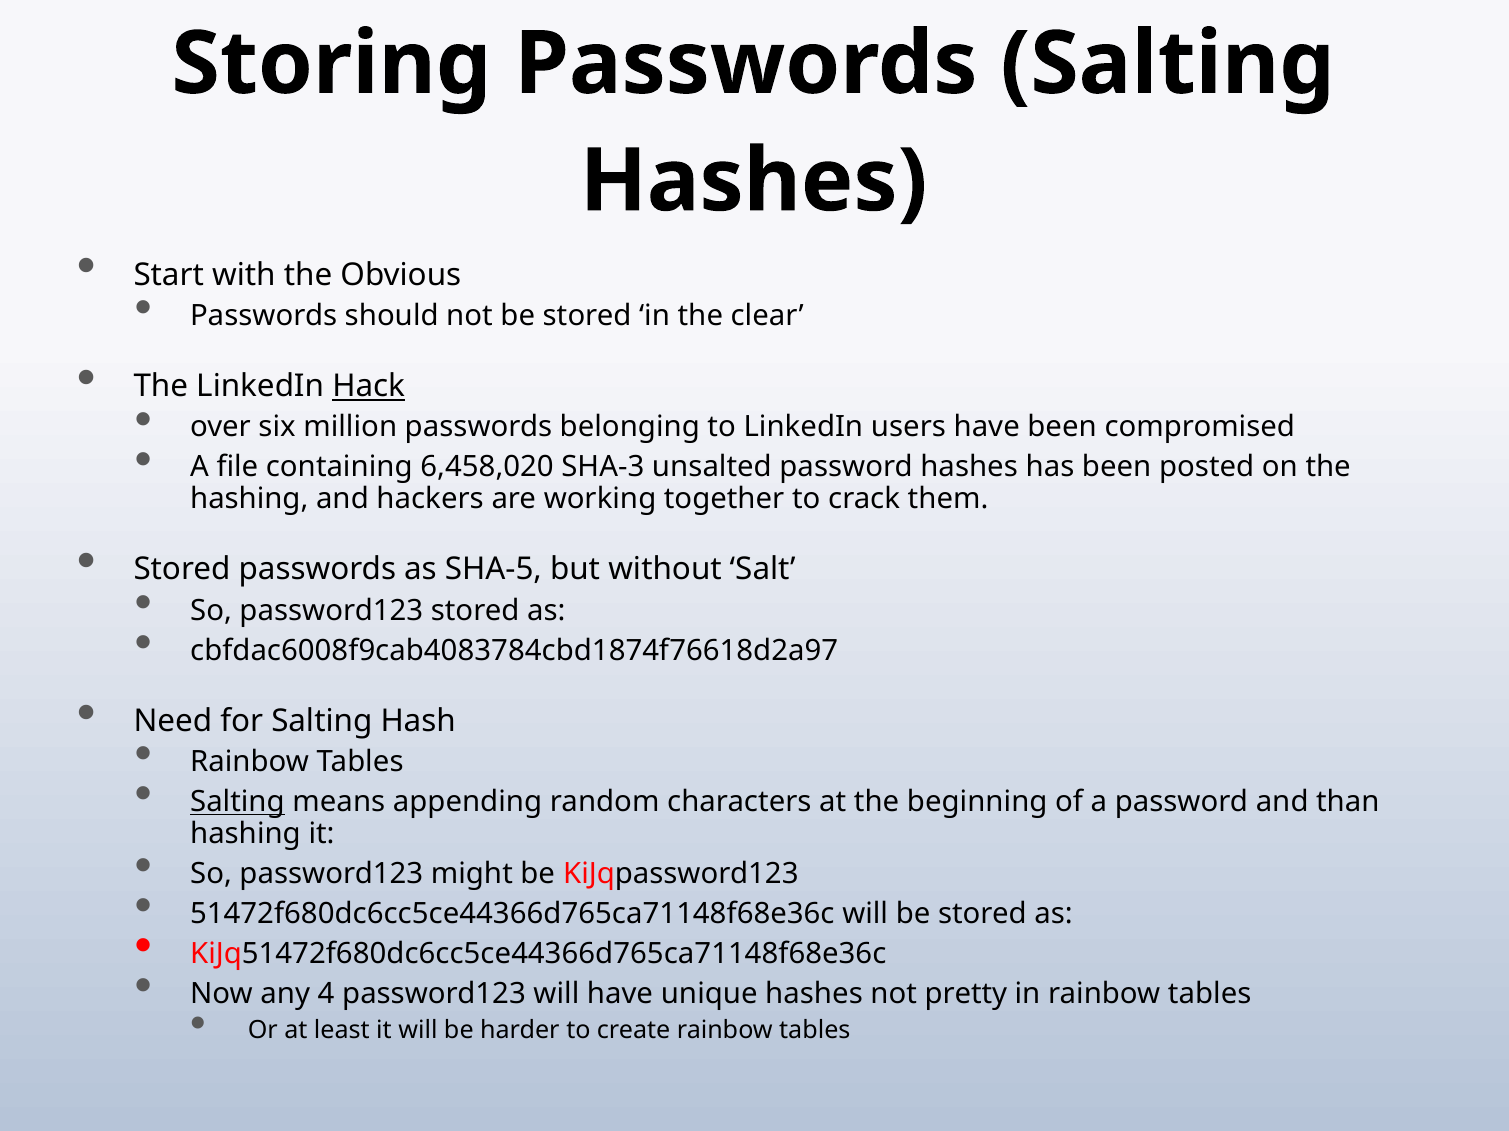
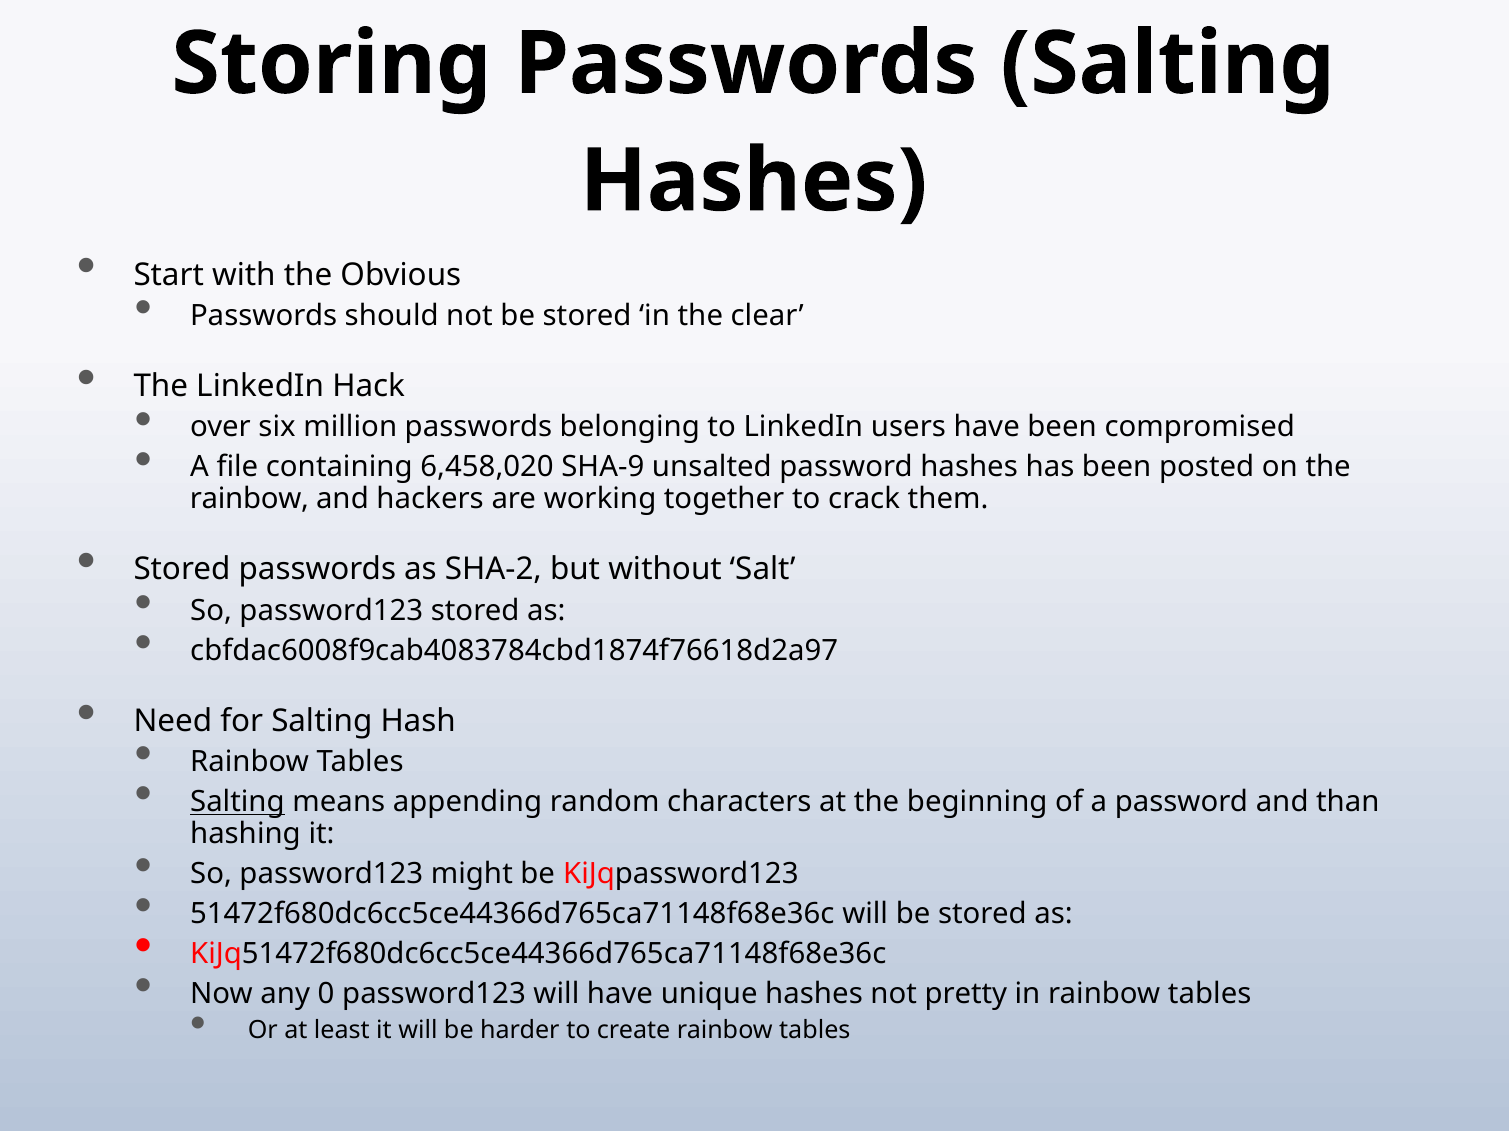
Hack underline: present -> none
SHA-3: SHA-3 -> SHA-9
hashing at (249, 499): hashing -> rainbow
SHA-5: SHA-5 -> SHA-2
4: 4 -> 0
